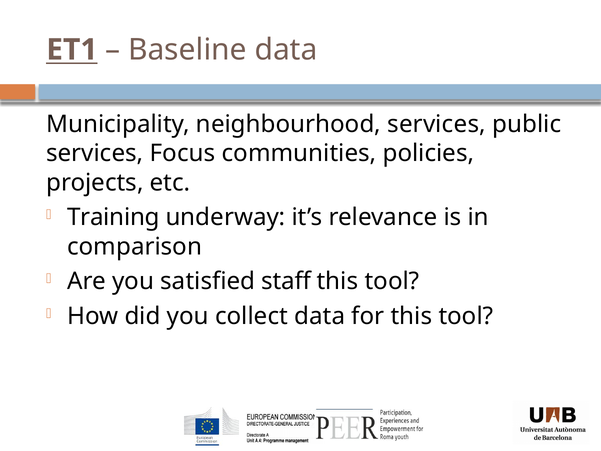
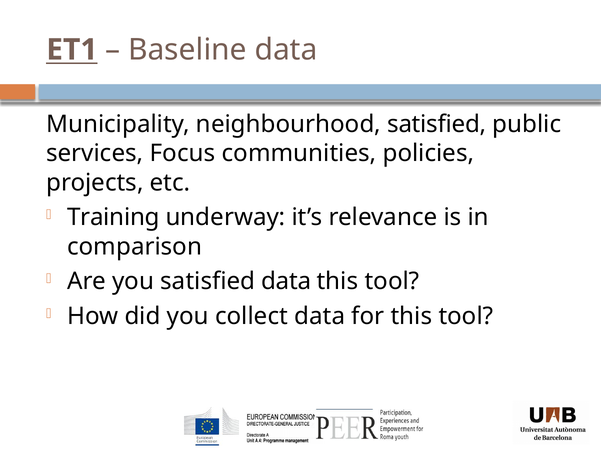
neighbourhood services: services -> satisfied
satisfied staff: staff -> data
